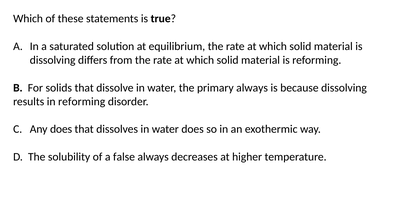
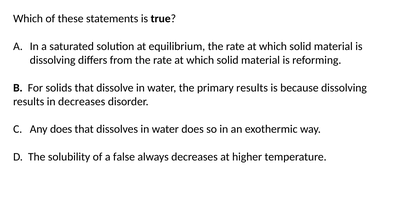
primary always: always -> results
in reforming: reforming -> decreases
